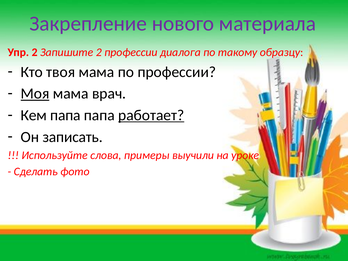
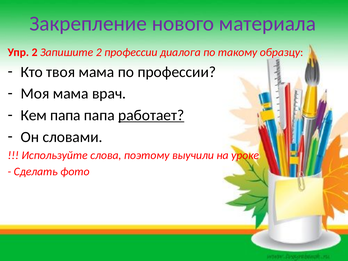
Моя underline: present -> none
записать: записать -> словами
примеры: примеры -> поэтому
